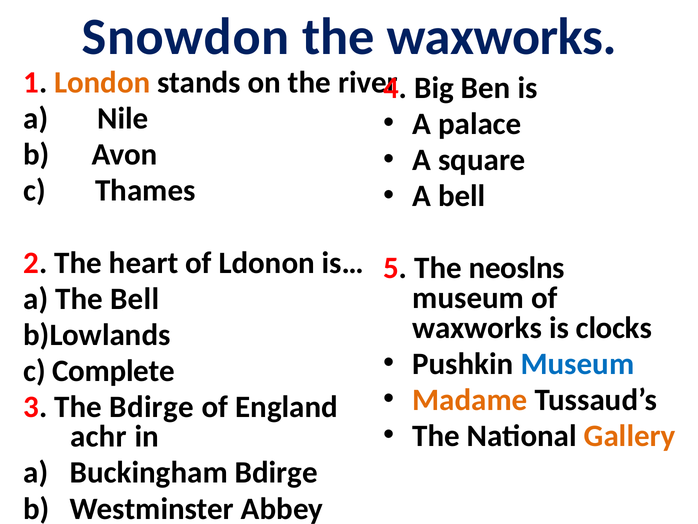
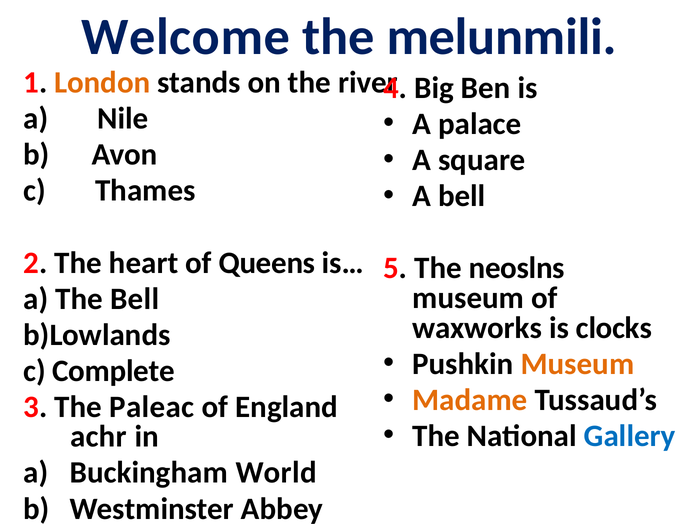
Snowdon: Snowdon -> Welcome
the waxworks: waxworks -> melunmili
Ldonon: Ldonon -> Queens
Museum at (577, 364) colour: blue -> orange
The Bdirge: Bdirge -> Paleac
Gallery colour: orange -> blue
Buckingham Bdirge: Bdirge -> World
